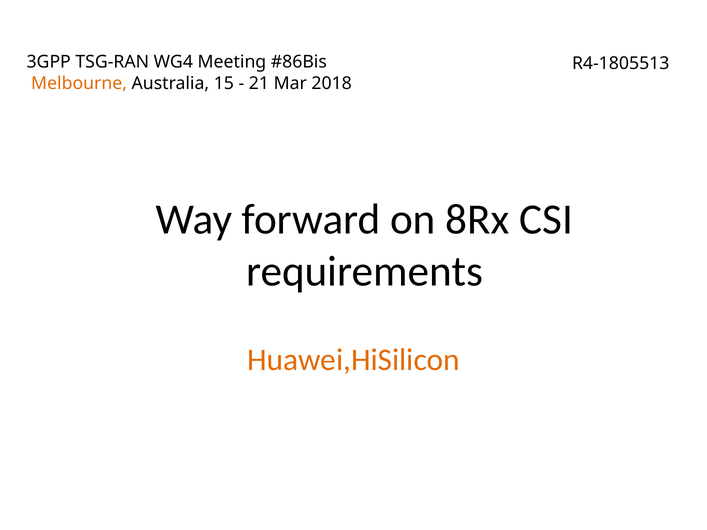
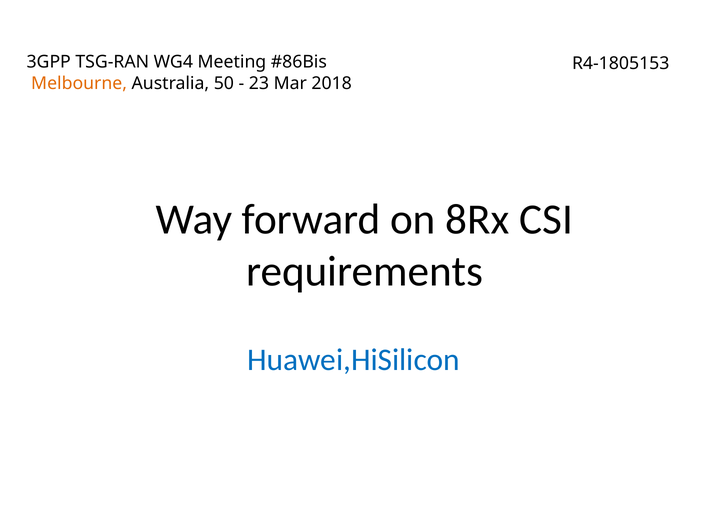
R4-1805513: R4-1805513 -> R4-1805153
15: 15 -> 50
21: 21 -> 23
Huawei,HiSilicon colour: orange -> blue
